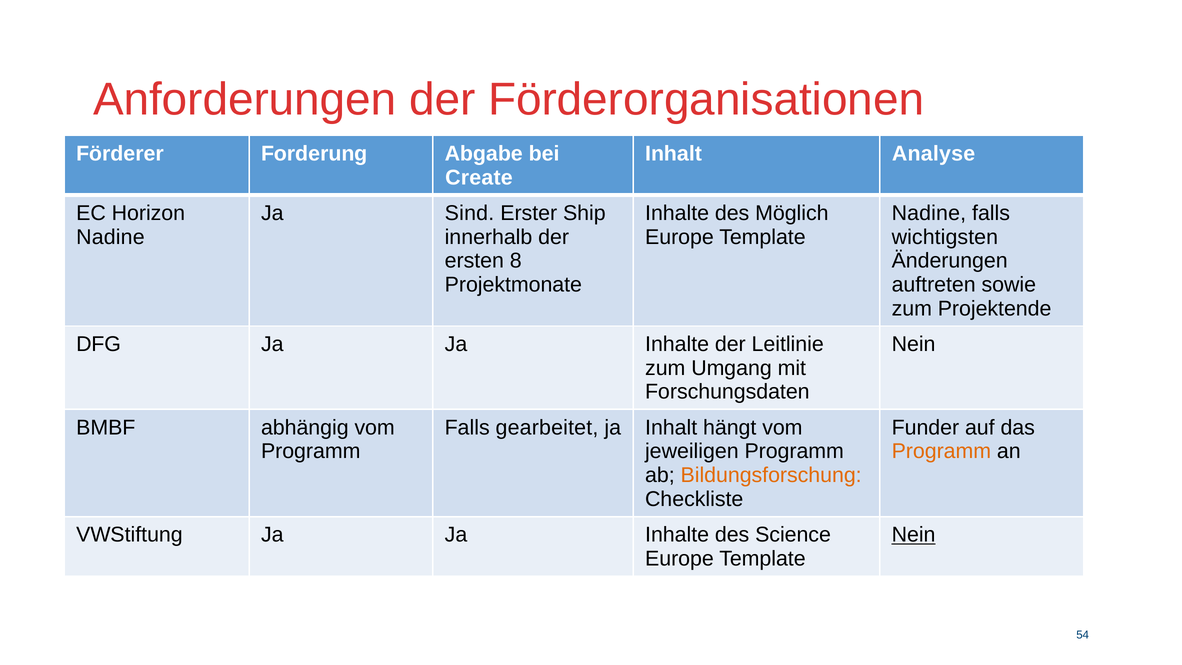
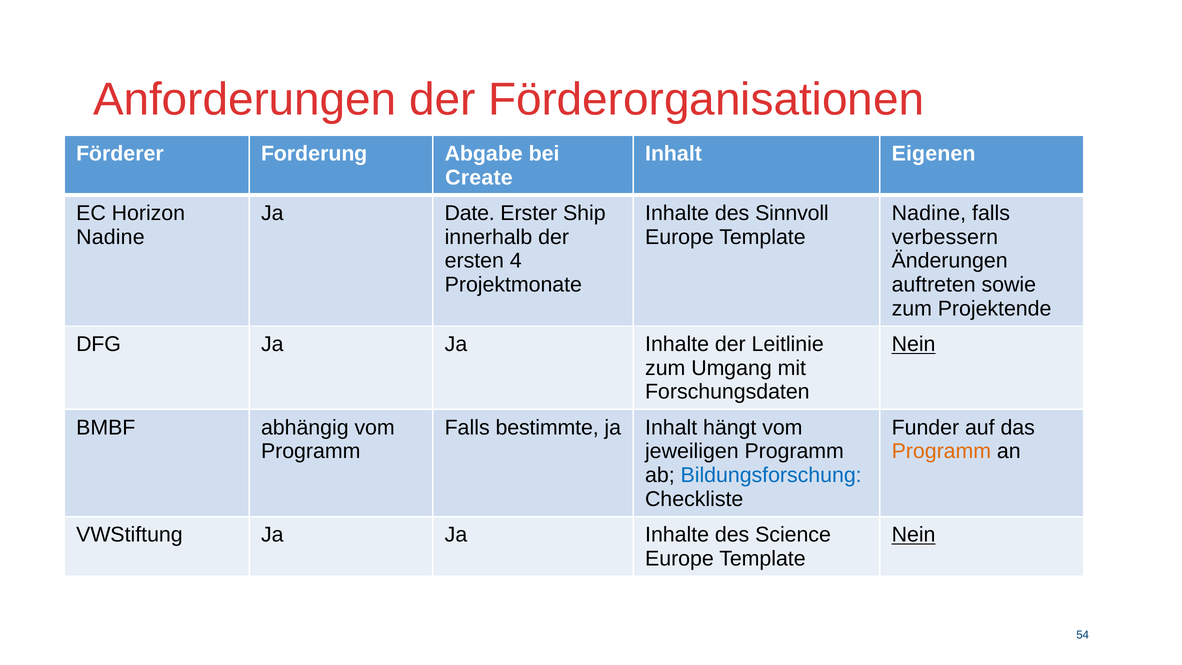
Analyse: Analyse -> Eigenen
Sind: Sind -> Date
Möglich: Möglich -> Sinnvoll
wichtigsten: wichtigsten -> verbessern
8: 8 -> 4
Nein at (914, 344) underline: none -> present
gearbeitet: gearbeitet -> bestimmte
Bildungsforschung colour: orange -> blue
